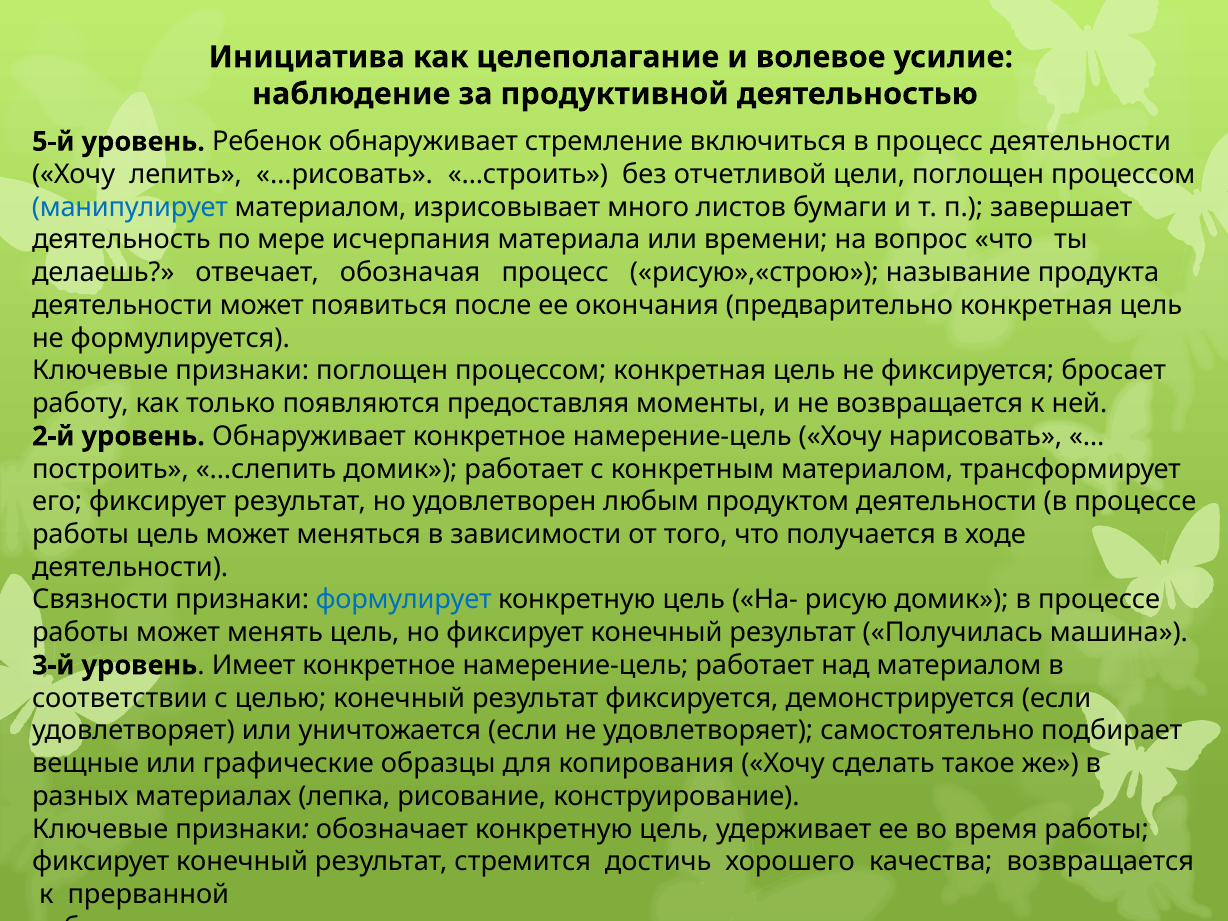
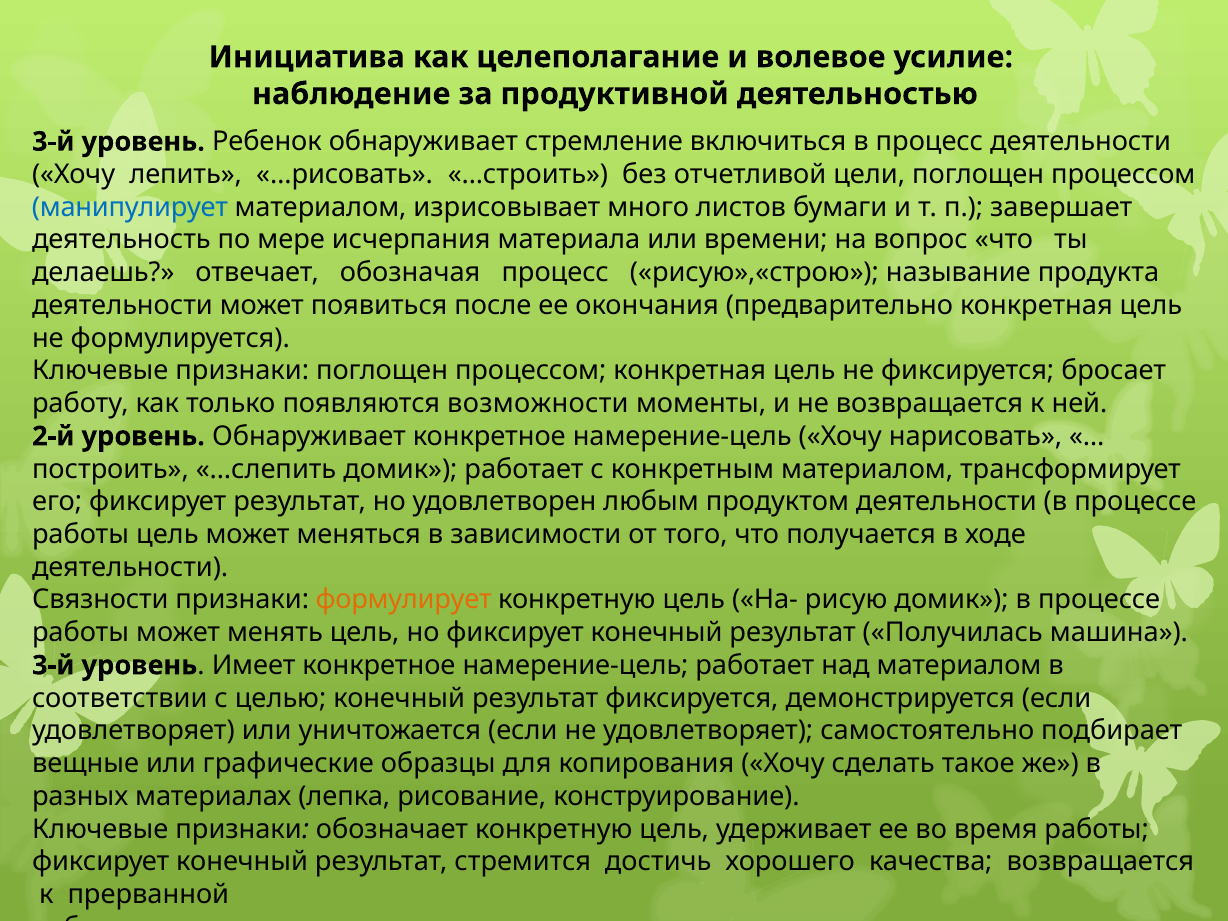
5-й at (53, 142): 5-й -> 3-й
предоставляя: предоставляя -> возможности
формулирует colour: blue -> orange
